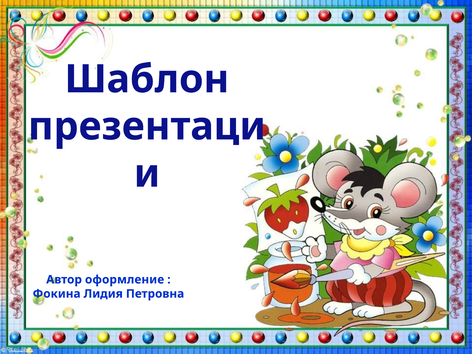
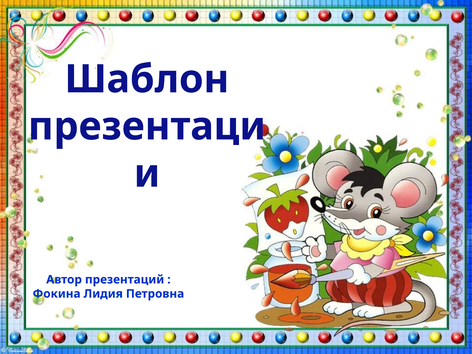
оформление: оформление -> презентаций
